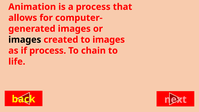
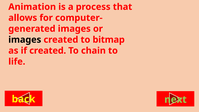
to images: images -> bitmap
if process: process -> created
next colour: pink -> light green
